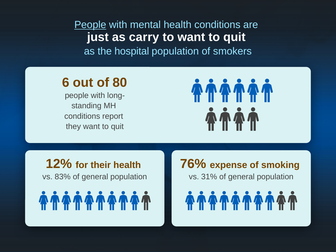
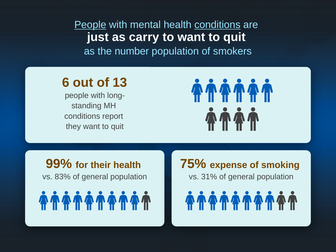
conditions at (217, 25) underline: none -> present
hospital: hospital -> number
80: 80 -> 13
12%: 12% -> 99%
76%: 76% -> 75%
